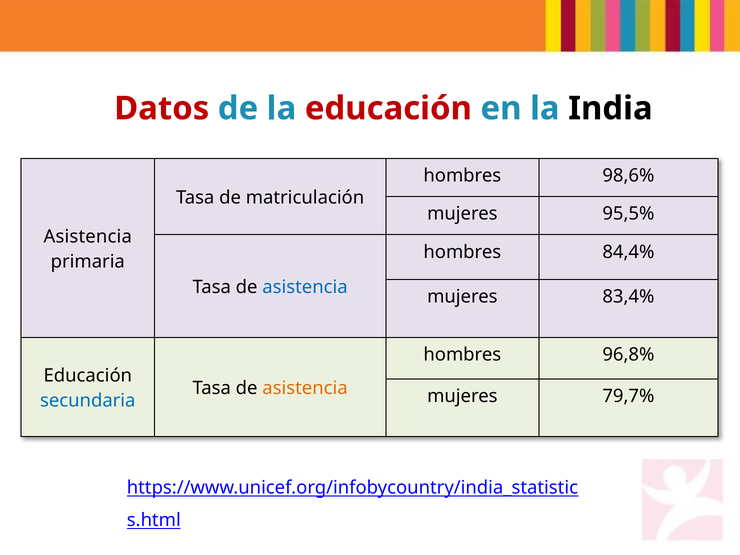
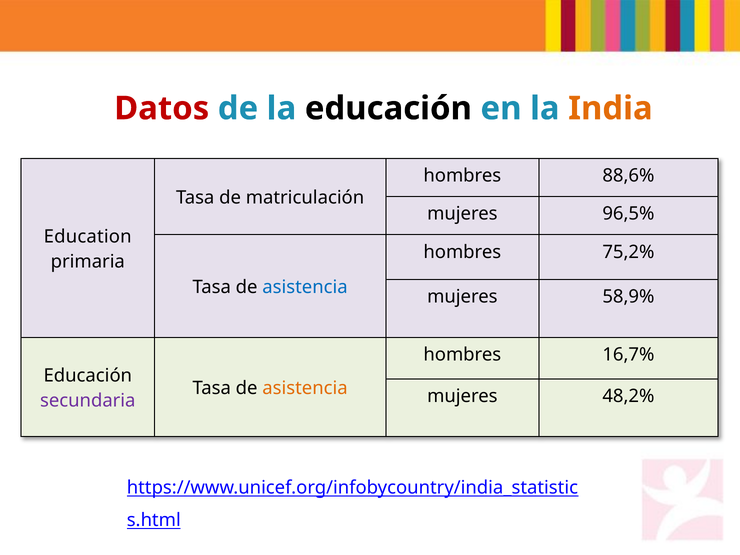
educación at (388, 108) colour: red -> black
India colour: black -> orange
98,6%: 98,6% -> 88,6%
95,5%: 95,5% -> 96,5%
Asistencia at (88, 236): Asistencia -> Education
84,4%: 84,4% -> 75,2%
83,4%: 83,4% -> 58,9%
96,8%: 96,8% -> 16,7%
79,7%: 79,7% -> 48,2%
secundaria colour: blue -> purple
